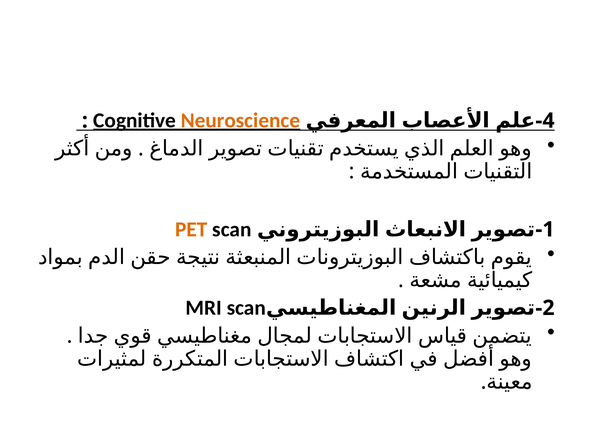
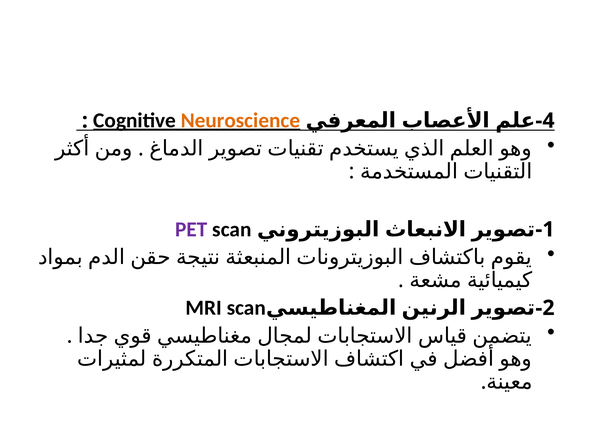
PET colour: orange -> purple
